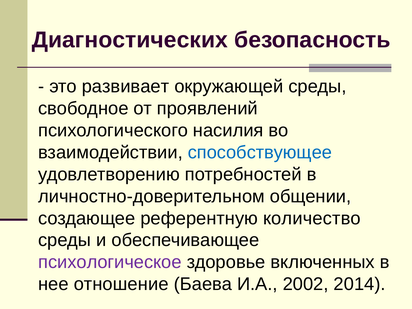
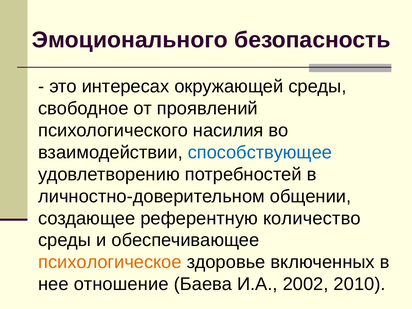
Диагностических: Диагностических -> Эмоционального
развивает: развивает -> интересах
психологическое colour: purple -> orange
2014: 2014 -> 2010
